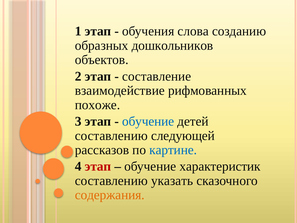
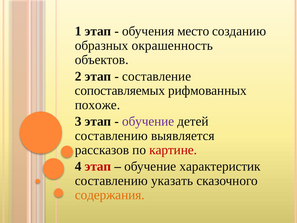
слова: слова -> место
дошкольников: дошкольников -> окрашенность
взаимодействие: взаимодействие -> сопоставляемых
обучение at (148, 121) colour: blue -> purple
следующей: следующей -> выявляется
картине colour: blue -> red
